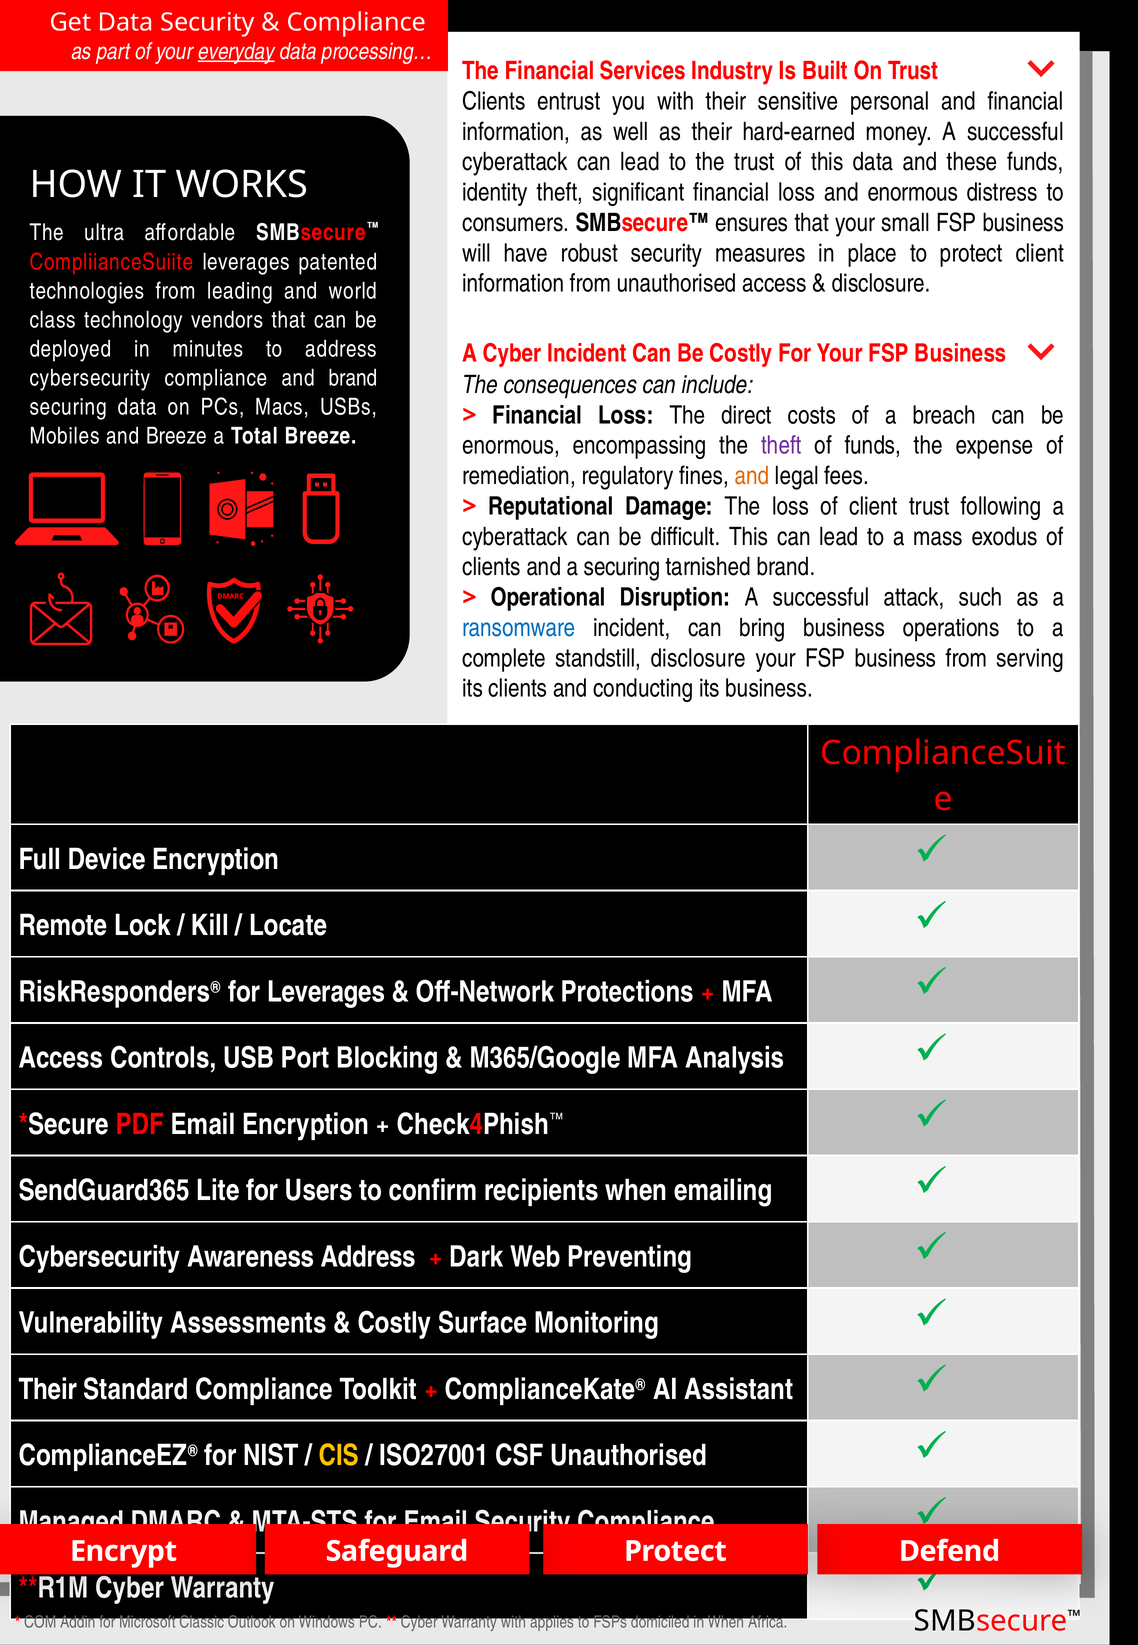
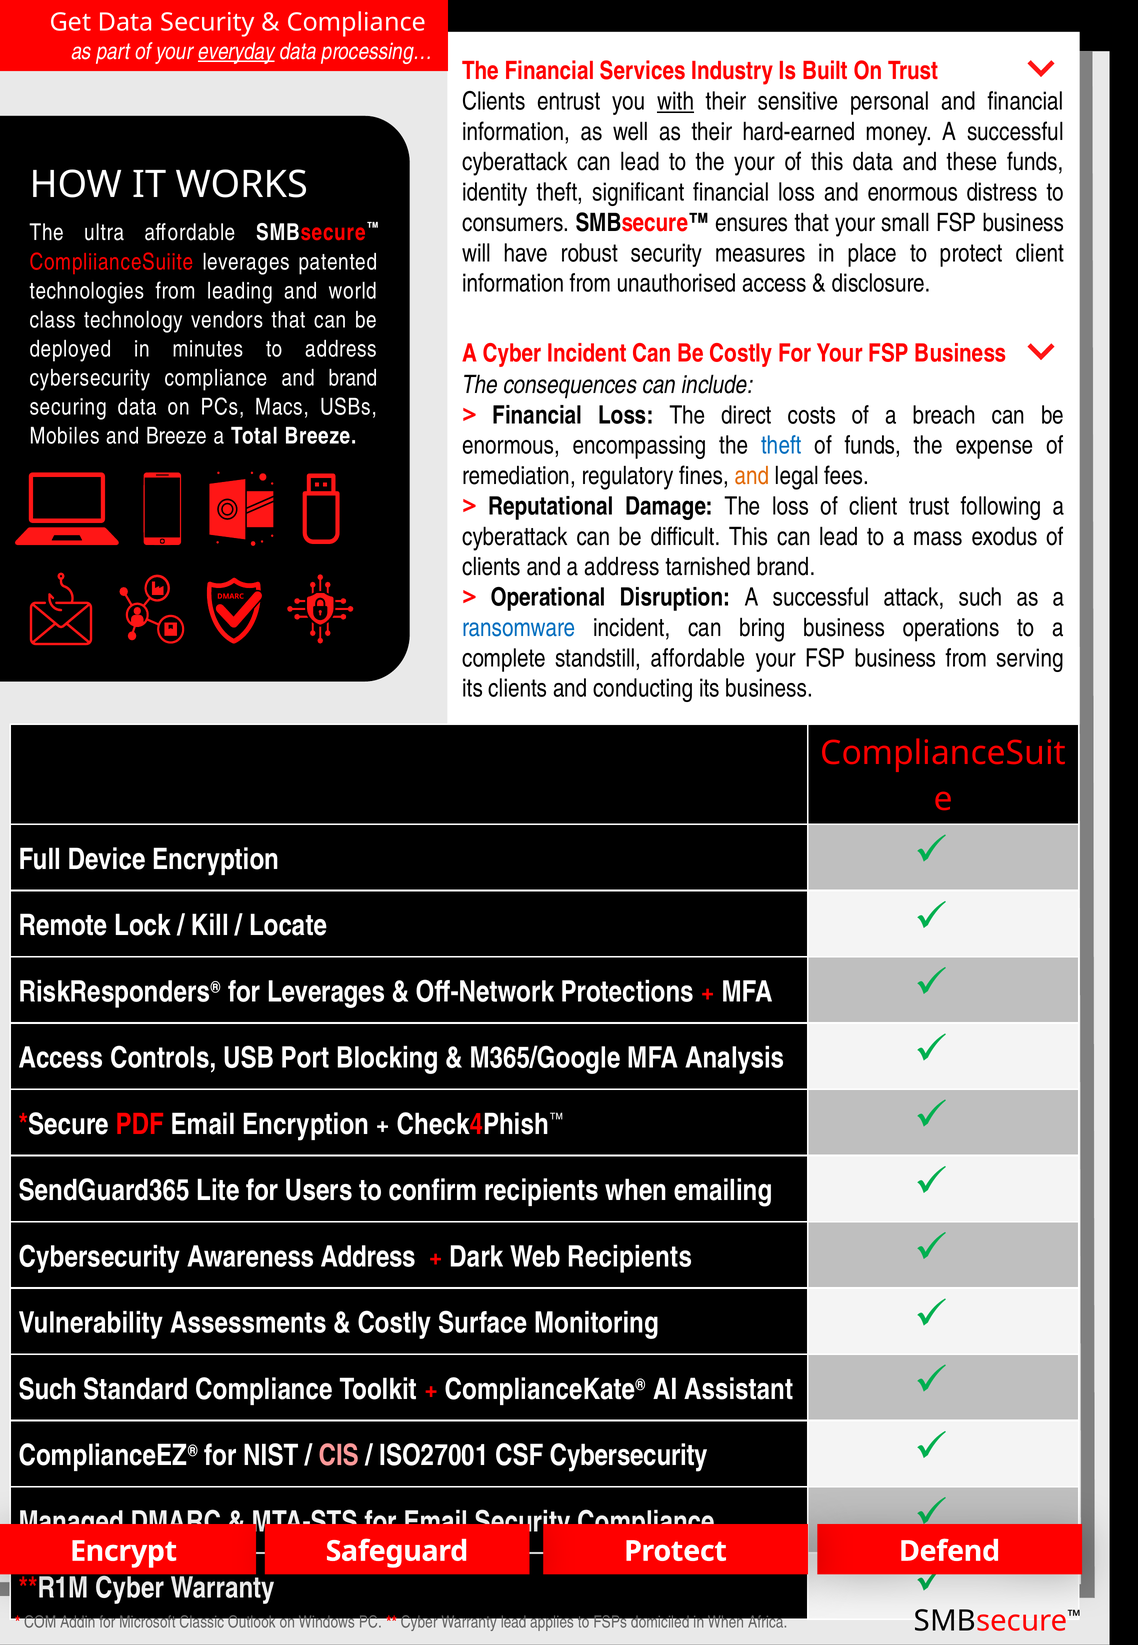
with at (676, 101) underline: none -> present
the trust: trust -> your
theft at (781, 445) colour: purple -> blue
a securing: securing -> address
standstill disclosure: disclosure -> affordable
Web Preventing: Preventing -> Recipients
Their at (48, 1388): Their -> Such
CIS colour: yellow -> pink
CSF Unauthorised: Unauthorised -> Cybersecurity
Warranty with: with -> lead
